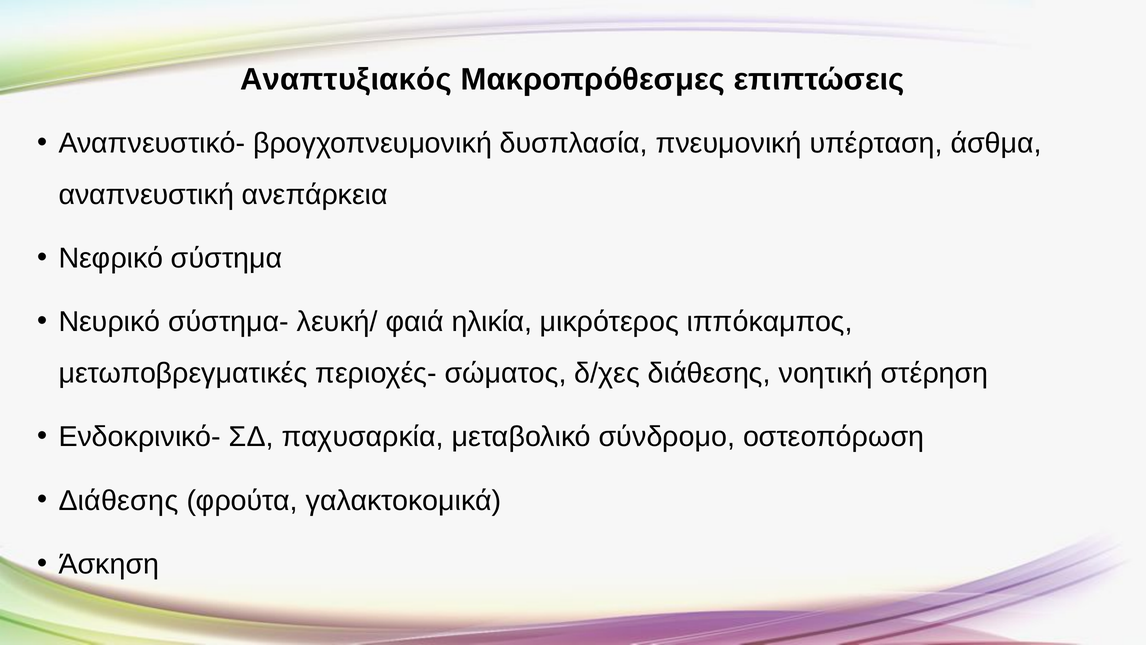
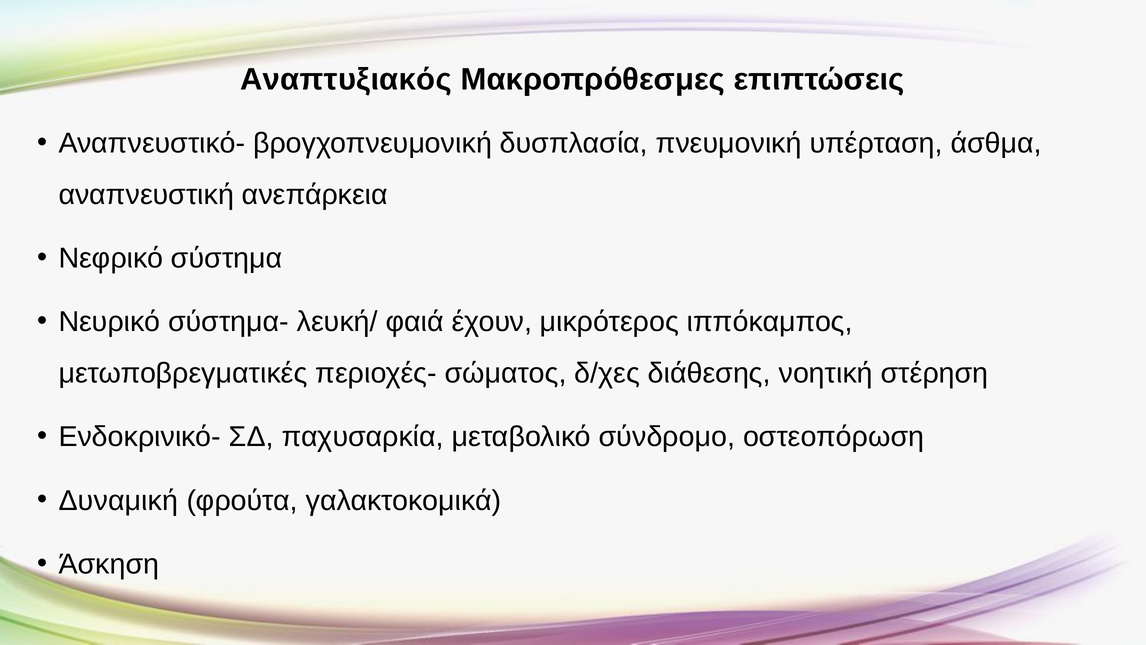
ηλικία: ηλικία -> έχουν
Διάθεσης at (118, 500): Διάθεσης -> Δυναμική
